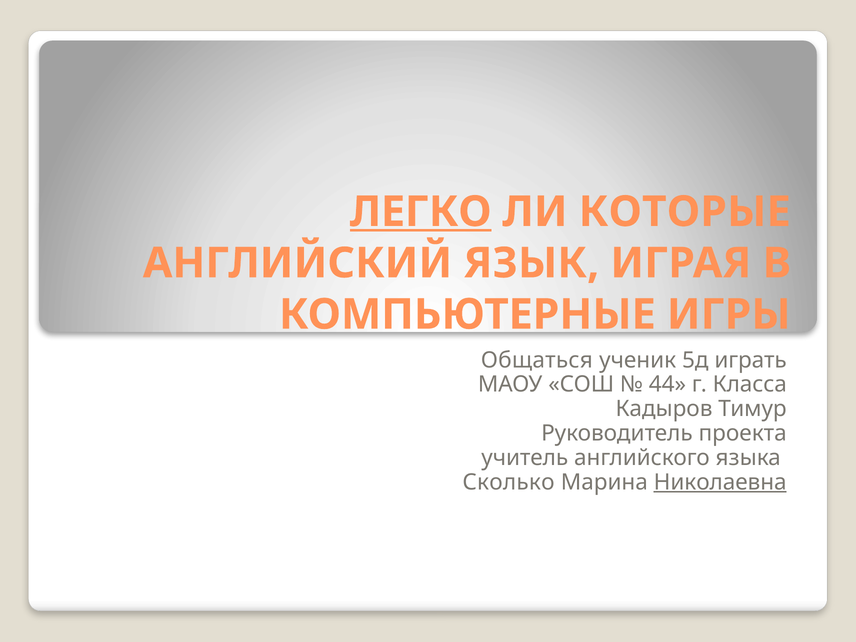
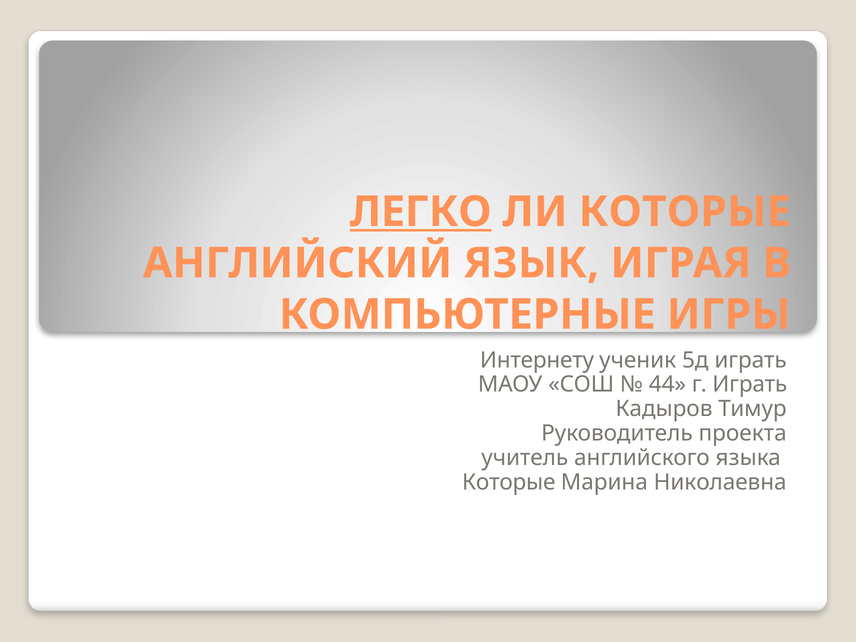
Общаться: Общаться -> Интернету
г Класса: Класса -> Играть
Сколько at (509, 482): Сколько -> Которые
Николаевна underline: present -> none
